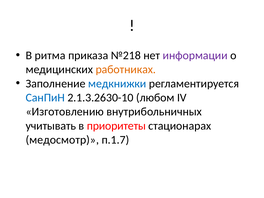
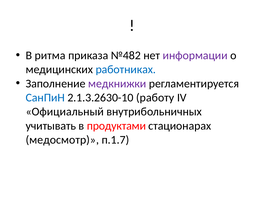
№218: №218 -> №482
работниках colour: orange -> blue
медкнижки colour: blue -> purple
любом: любом -> работу
Изготовлению: Изготовлению -> Официальный
приоритеты: приоритеты -> продуктами
